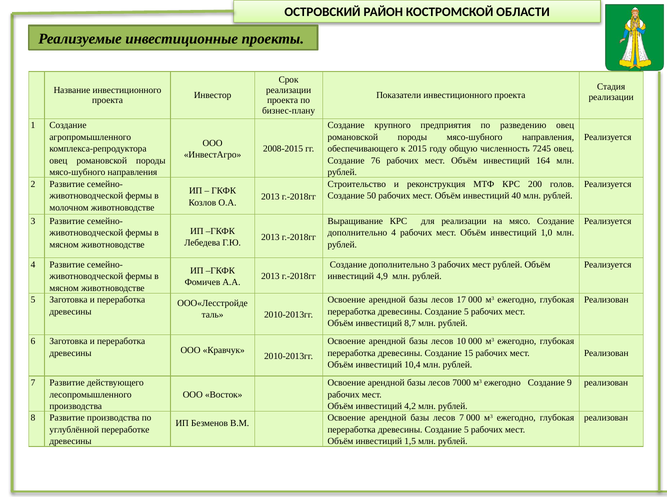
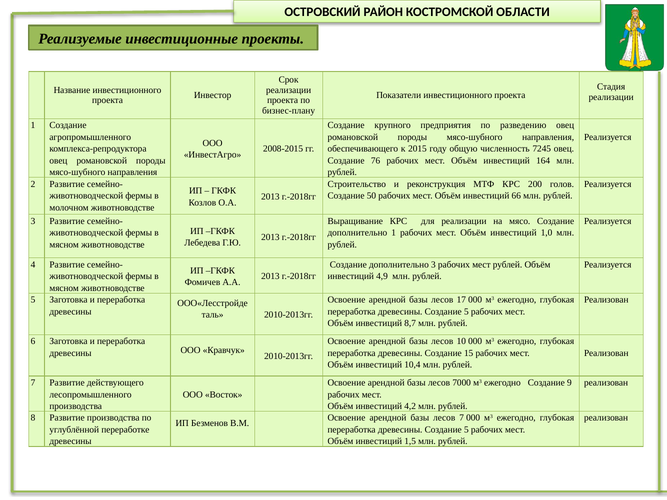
40: 40 -> 66
дополнительно 4: 4 -> 1
